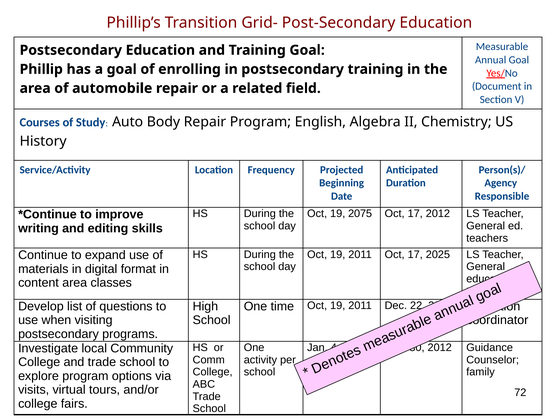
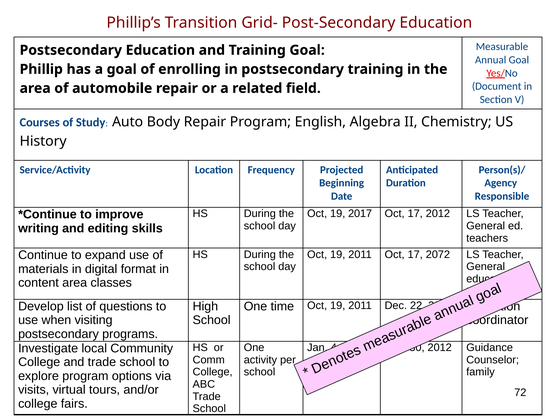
2075: 2075 -> 2017
2025: 2025 -> 2072
